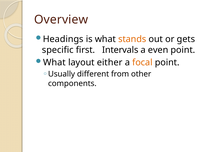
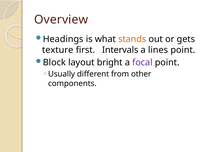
specific: specific -> texture
even: even -> lines
What at (54, 63): What -> Block
either: either -> bright
focal colour: orange -> purple
